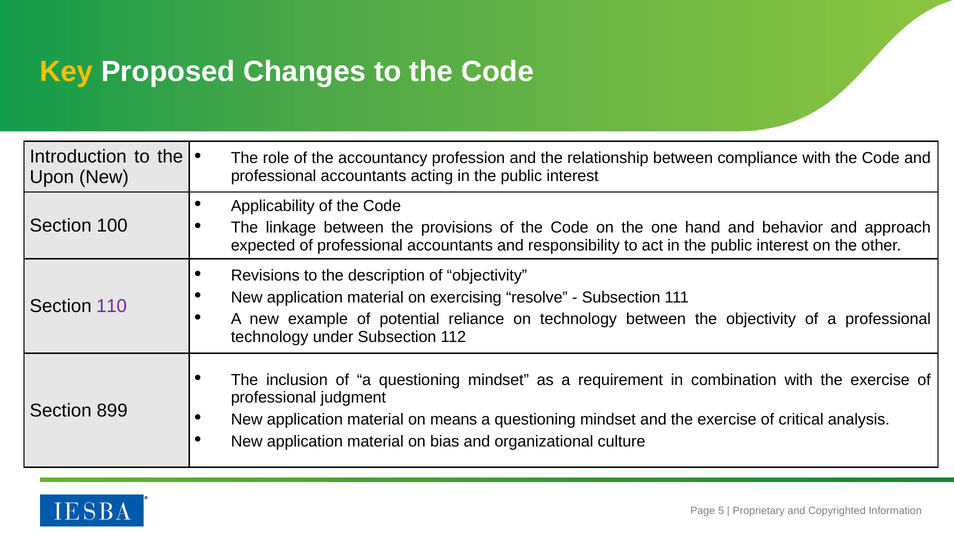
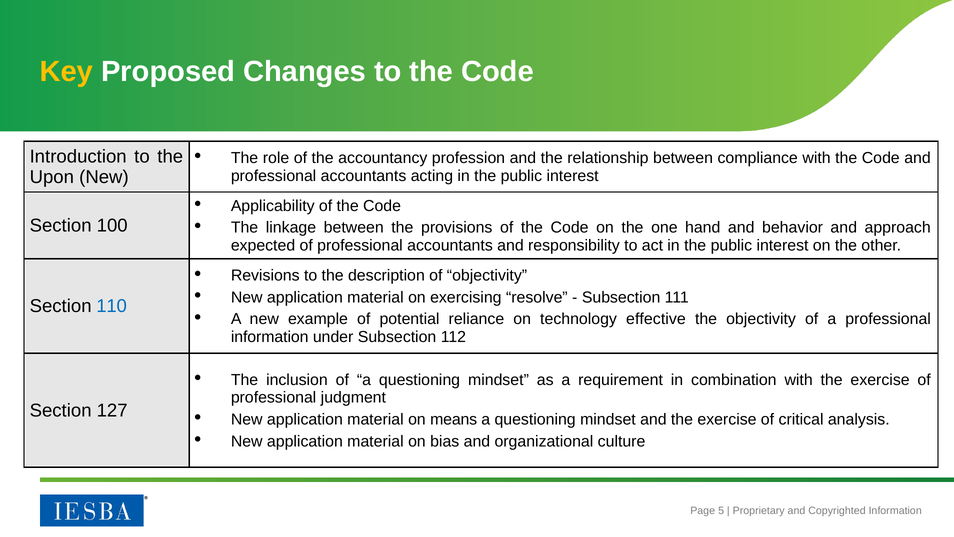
110 colour: purple -> blue
technology between: between -> effective
technology at (270, 337): technology -> information
899: 899 -> 127
